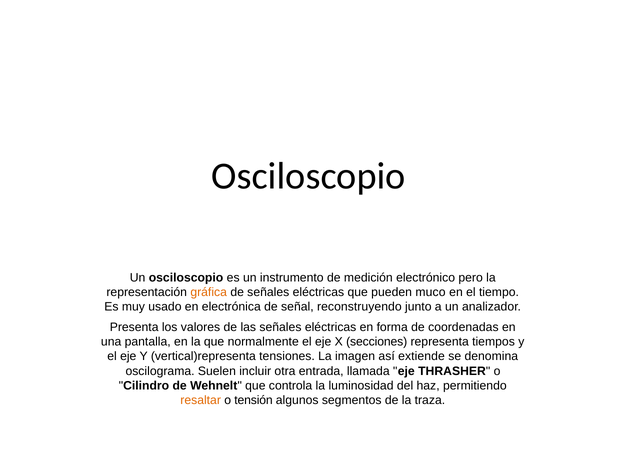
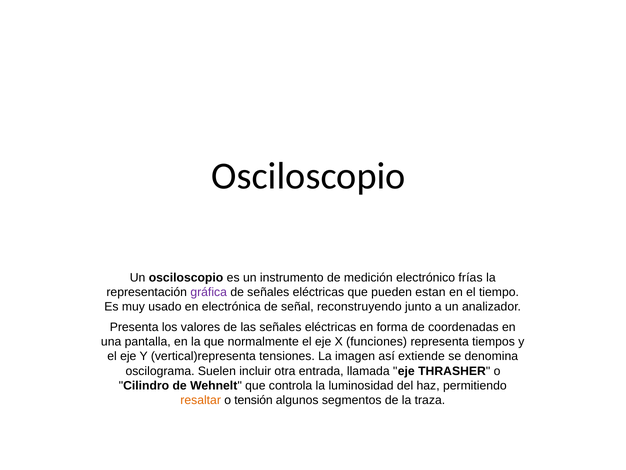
pero: pero -> frías
gráfica colour: orange -> purple
muco: muco -> estan
secciones: secciones -> funciones
